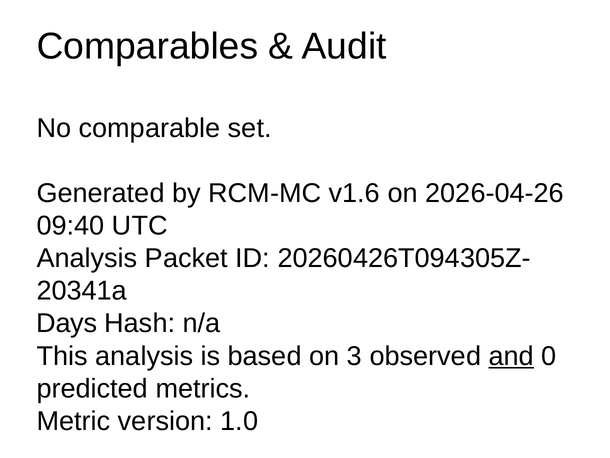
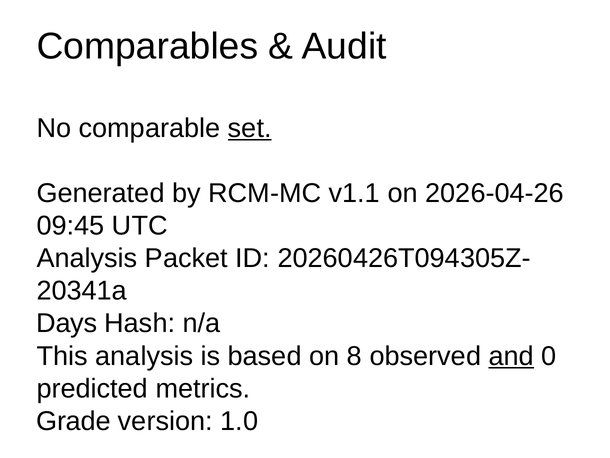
set underline: none -> present
v1.6: v1.6 -> v1.1
09:40: 09:40 -> 09:45
3: 3 -> 8
Metric: Metric -> Grade
